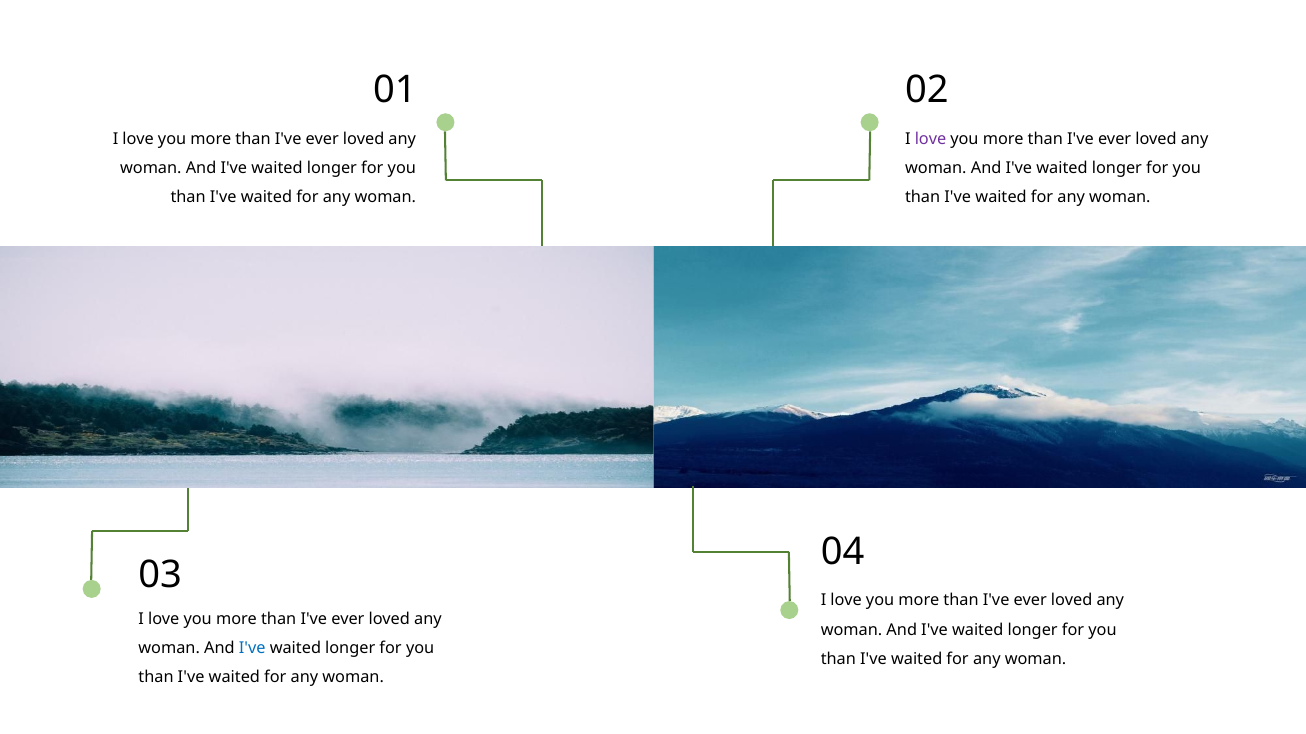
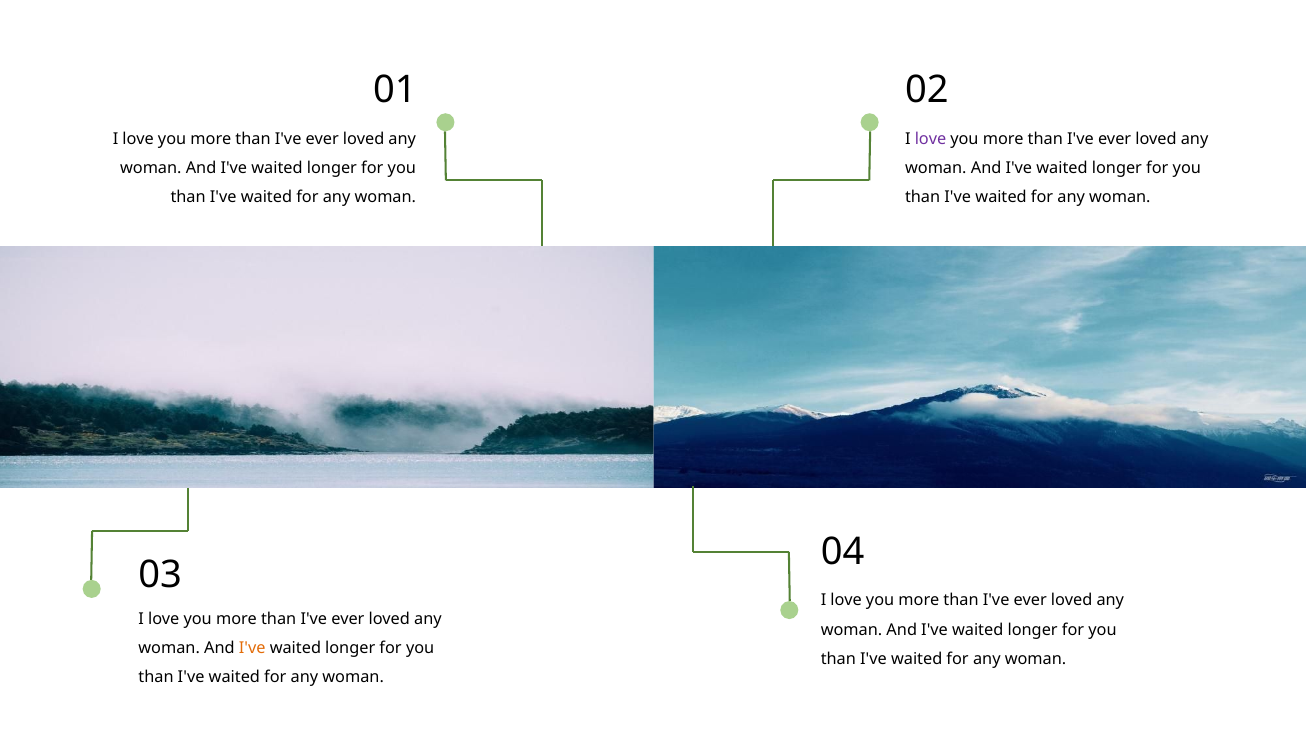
I've at (252, 649) colour: blue -> orange
